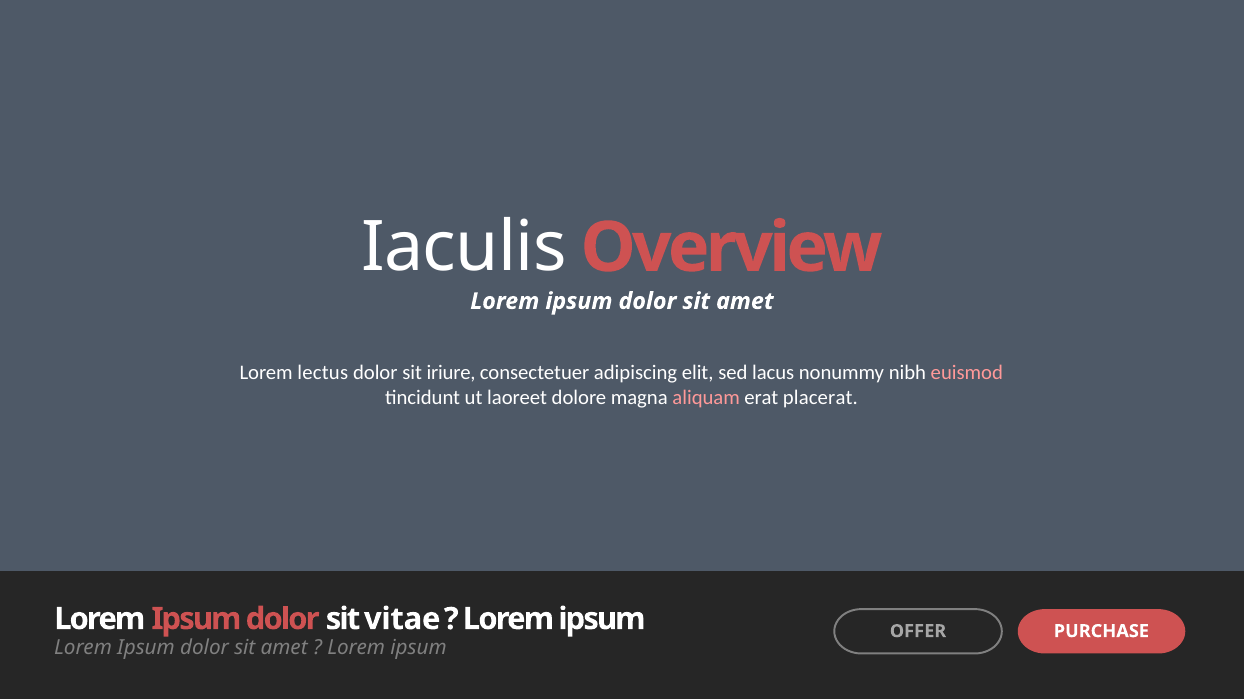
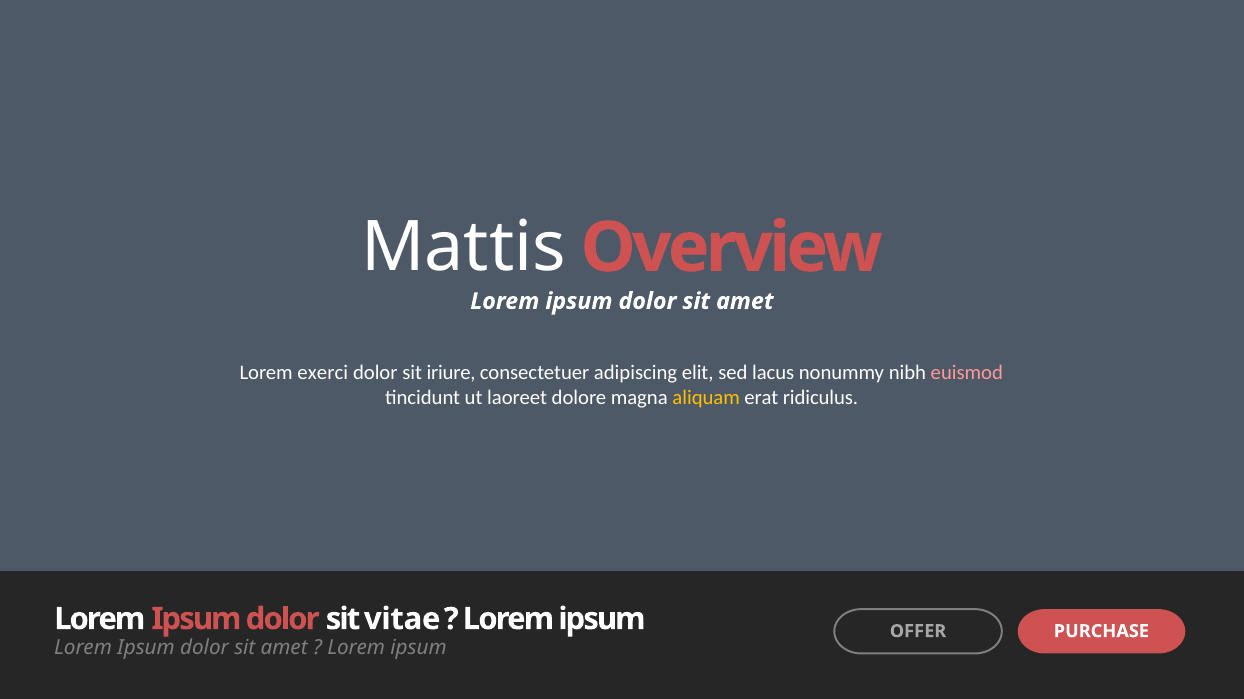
Iaculis: Iaculis -> Mattis
lectus: lectus -> exerci
aliquam colour: pink -> yellow
placerat: placerat -> ridiculus
